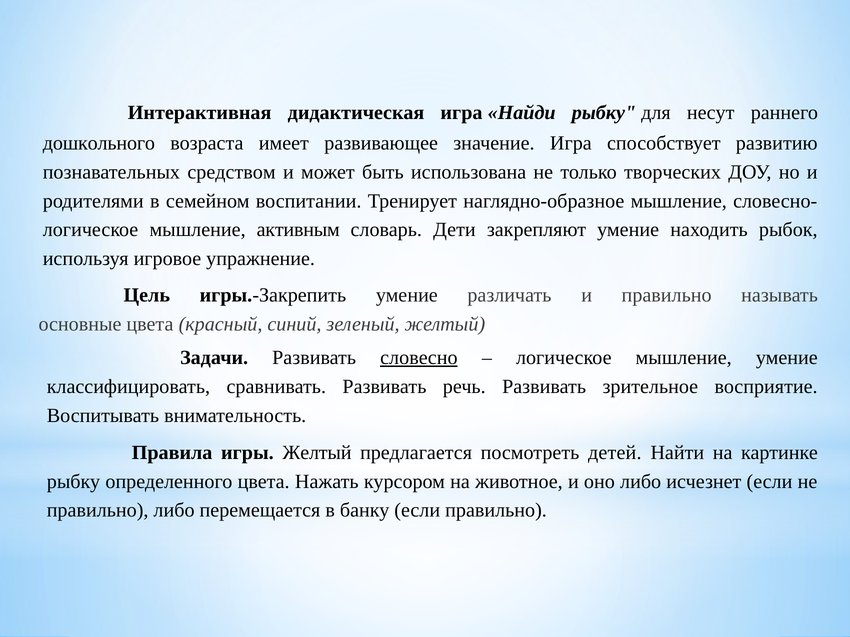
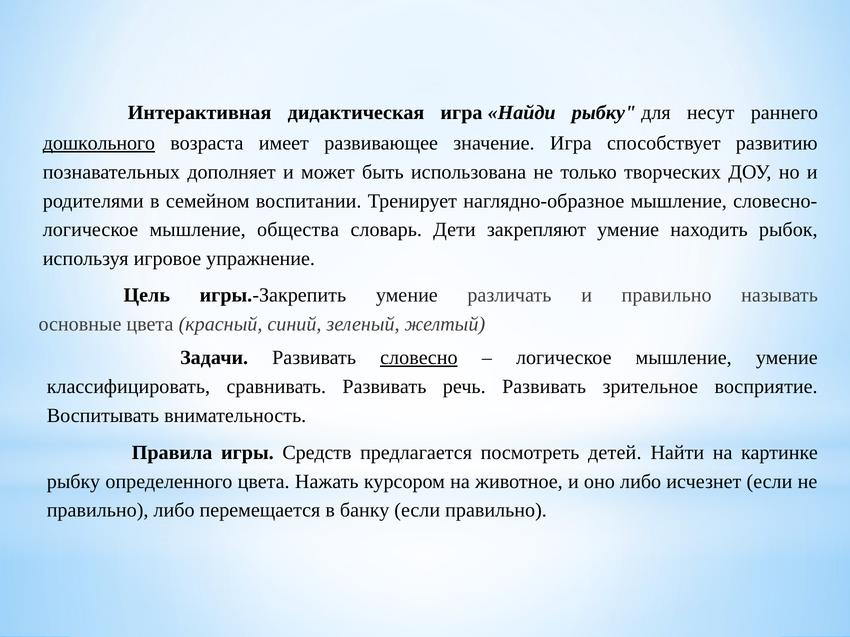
дошкольного underline: none -> present
средством: средством -> дополняет
активным: активным -> общества
игры Желтый: Желтый -> Средств
